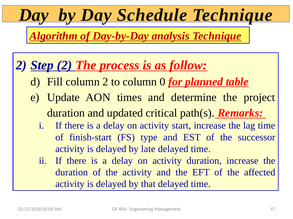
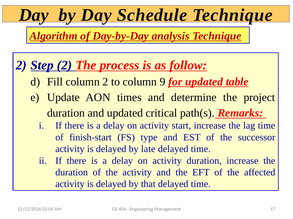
0: 0 -> 9
for planned: planned -> updated
